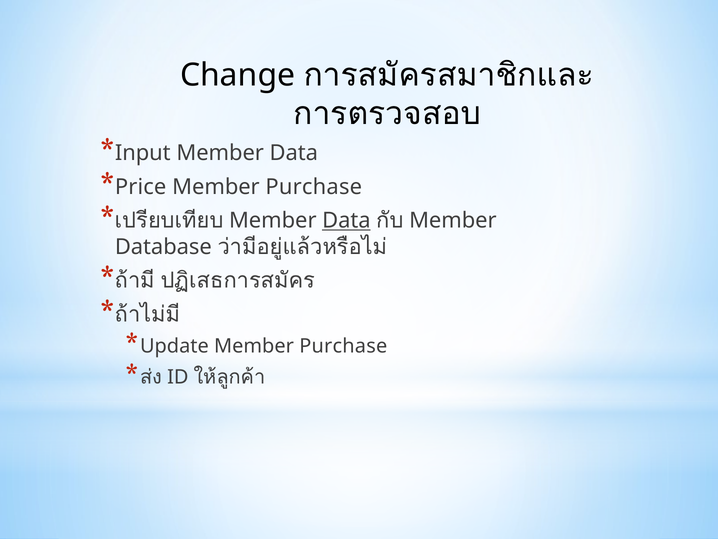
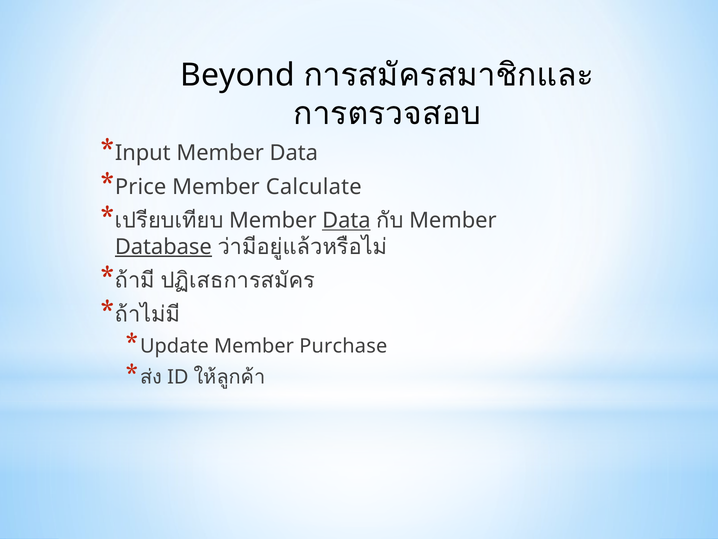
Change: Change -> Beyond
Purchase at (314, 187): Purchase -> Calculate
Database underline: none -> present
